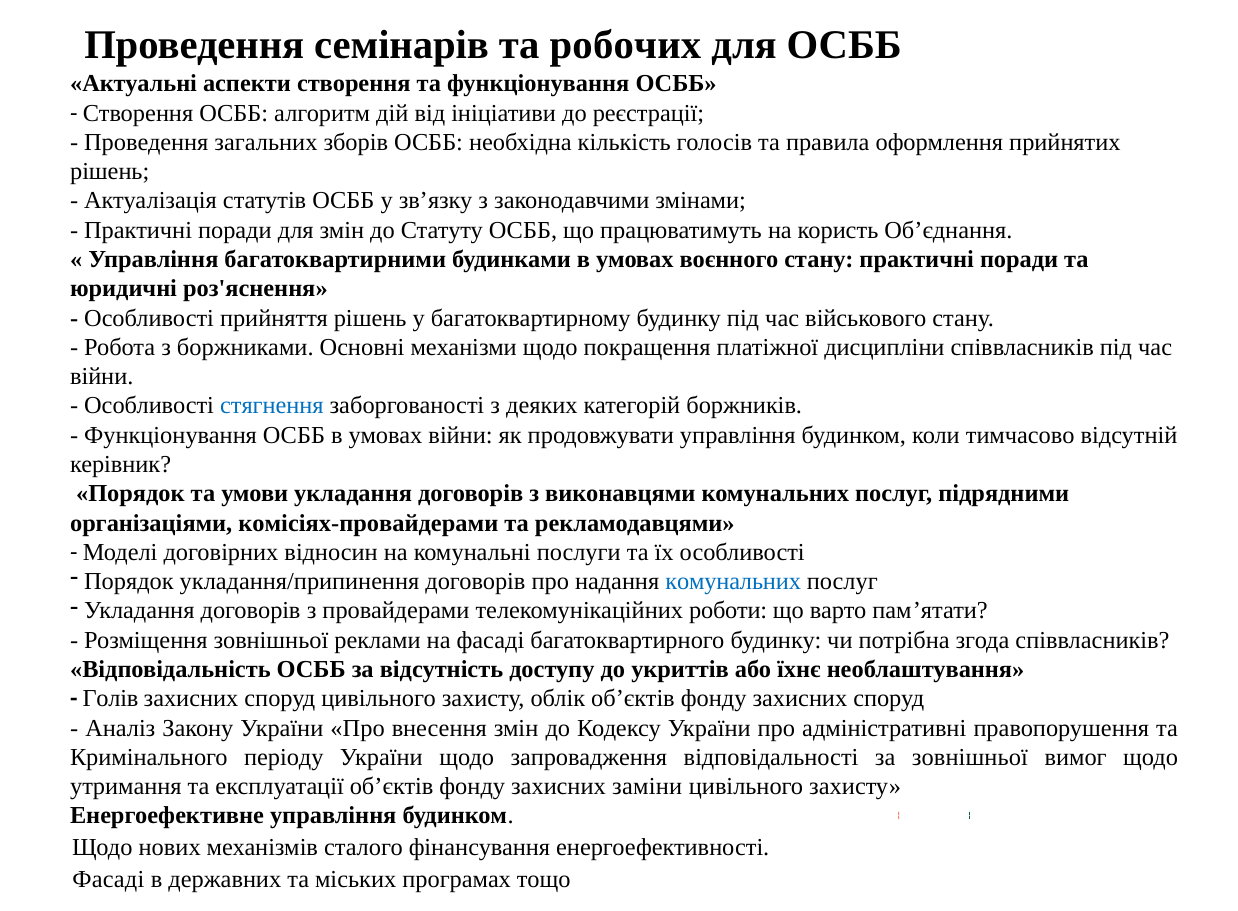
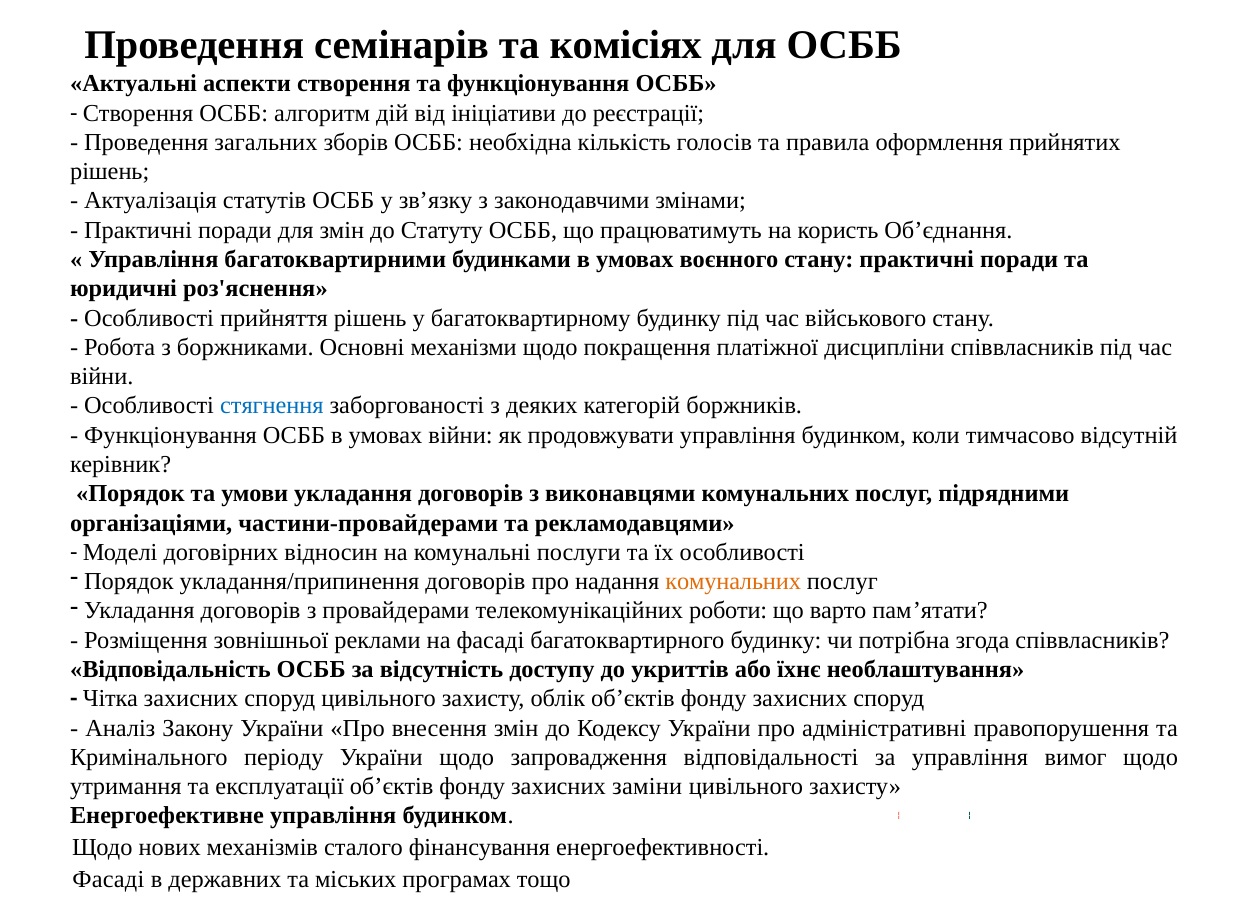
робочих: робочих -> комісіях
комісіях-провайдерами: комісіях-провайдерами -> частини-провайдерами
комунальних at (733, 581) colour: blue -> orange
Голів: Голів -> Чітка
за зовнішньої: зовнішньої -> управління
